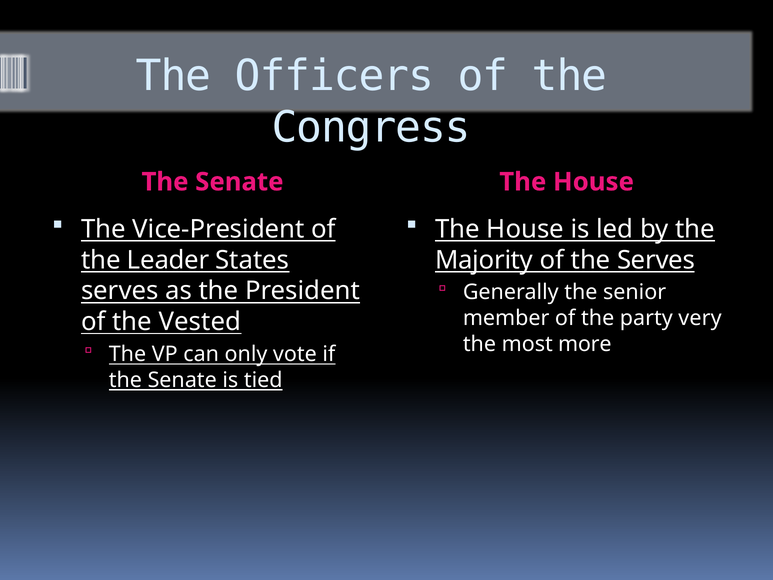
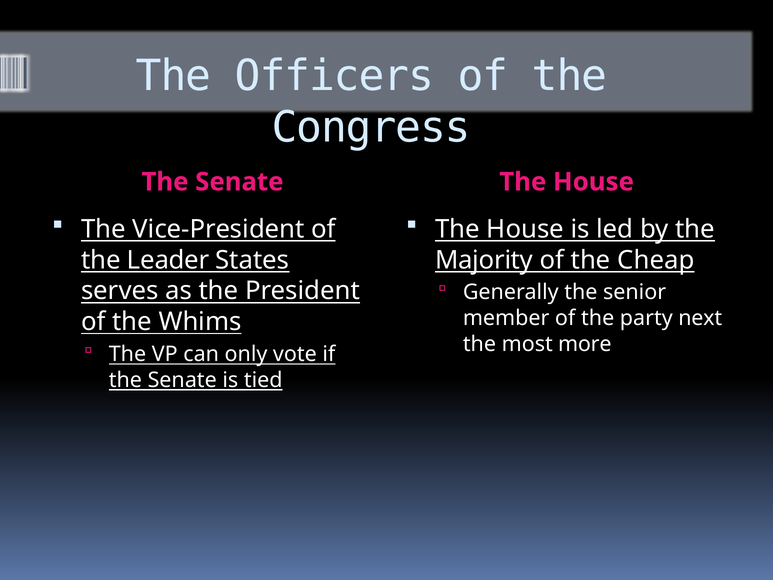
the Serves: Serves -> Cheap
very: very -> next
Vested: Vested -> Whims
